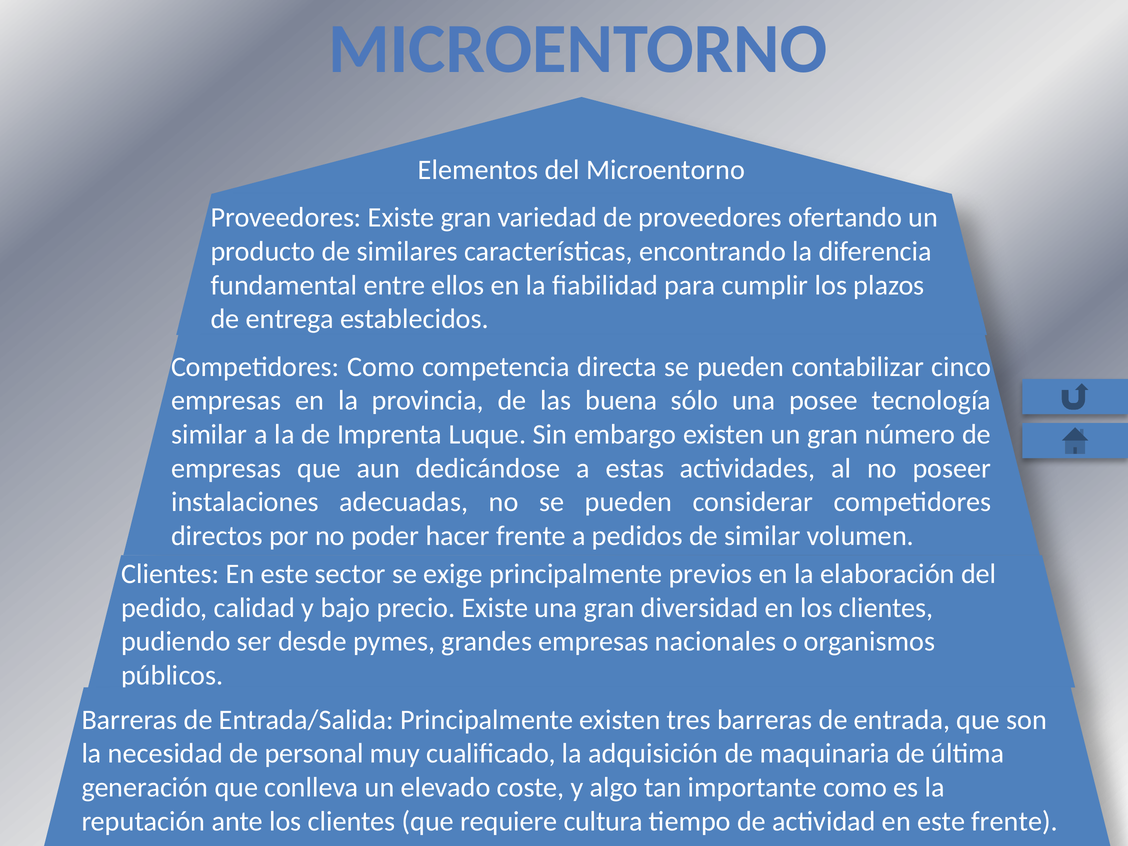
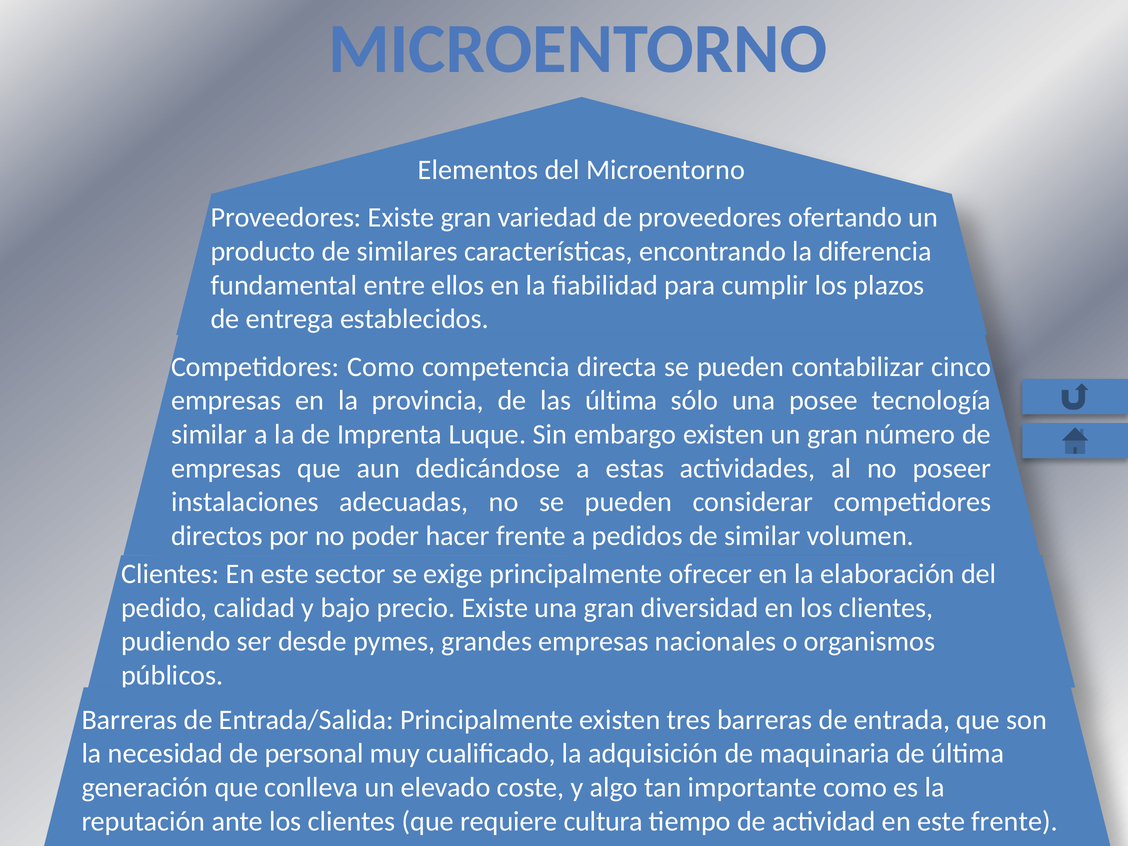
las buena: buena -> última
previos: previos -> ofrecer
